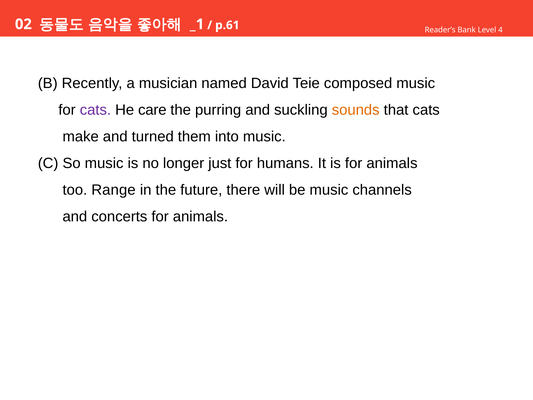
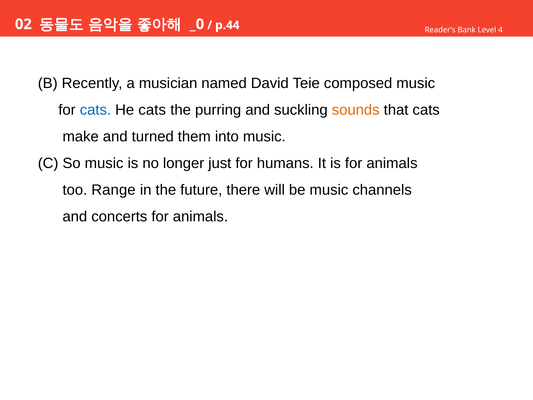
_1: _1 -> _0
p.61: p.61 -> p.44
cats at (95, 110) colour: purple -> blue
He care: care -> cats
